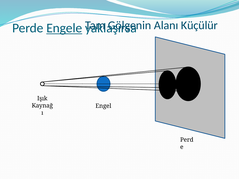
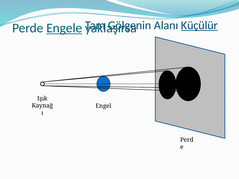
Küçülür underline: none -> present
